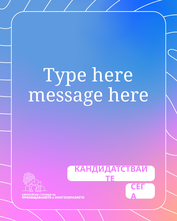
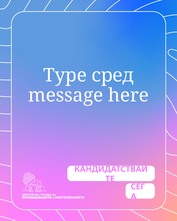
Type here: here -> сред
